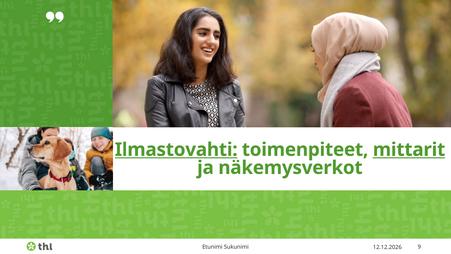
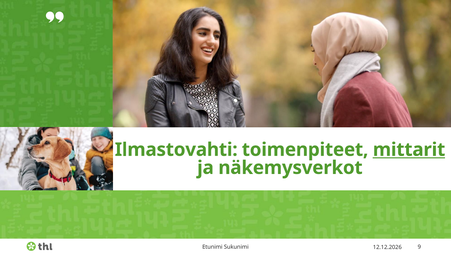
Ilmastovahti underline: present -> none
